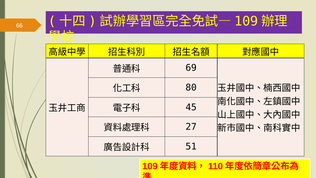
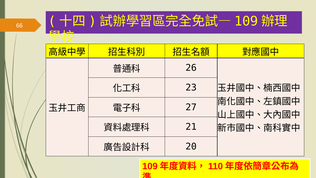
69: 69 -> 26
80: 80 -> 23
45: 45 -> 27
27: 27 -> 21
51: 51 -> 20
